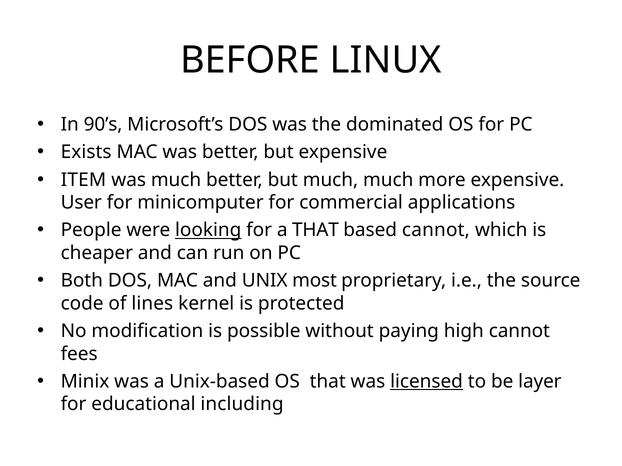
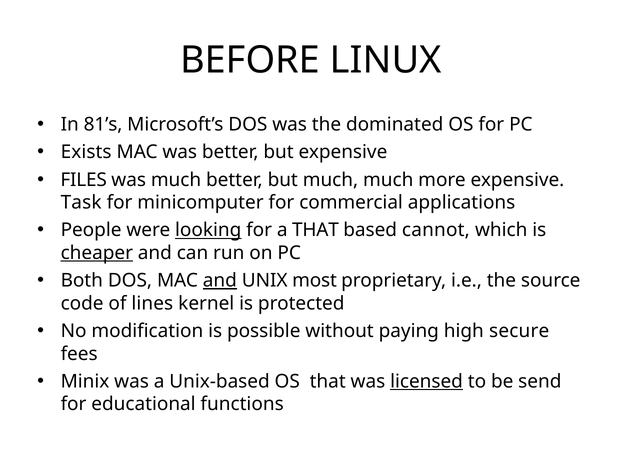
90’s: 90’s -> 81’s
ITEM: ITEM -> FILES
User: User -> Task
cheaper underline: none -> present
and at (220, 281) underline: none -> present
high cannot: cannot -> secure
layer: layer -> send
including: including -> functions
